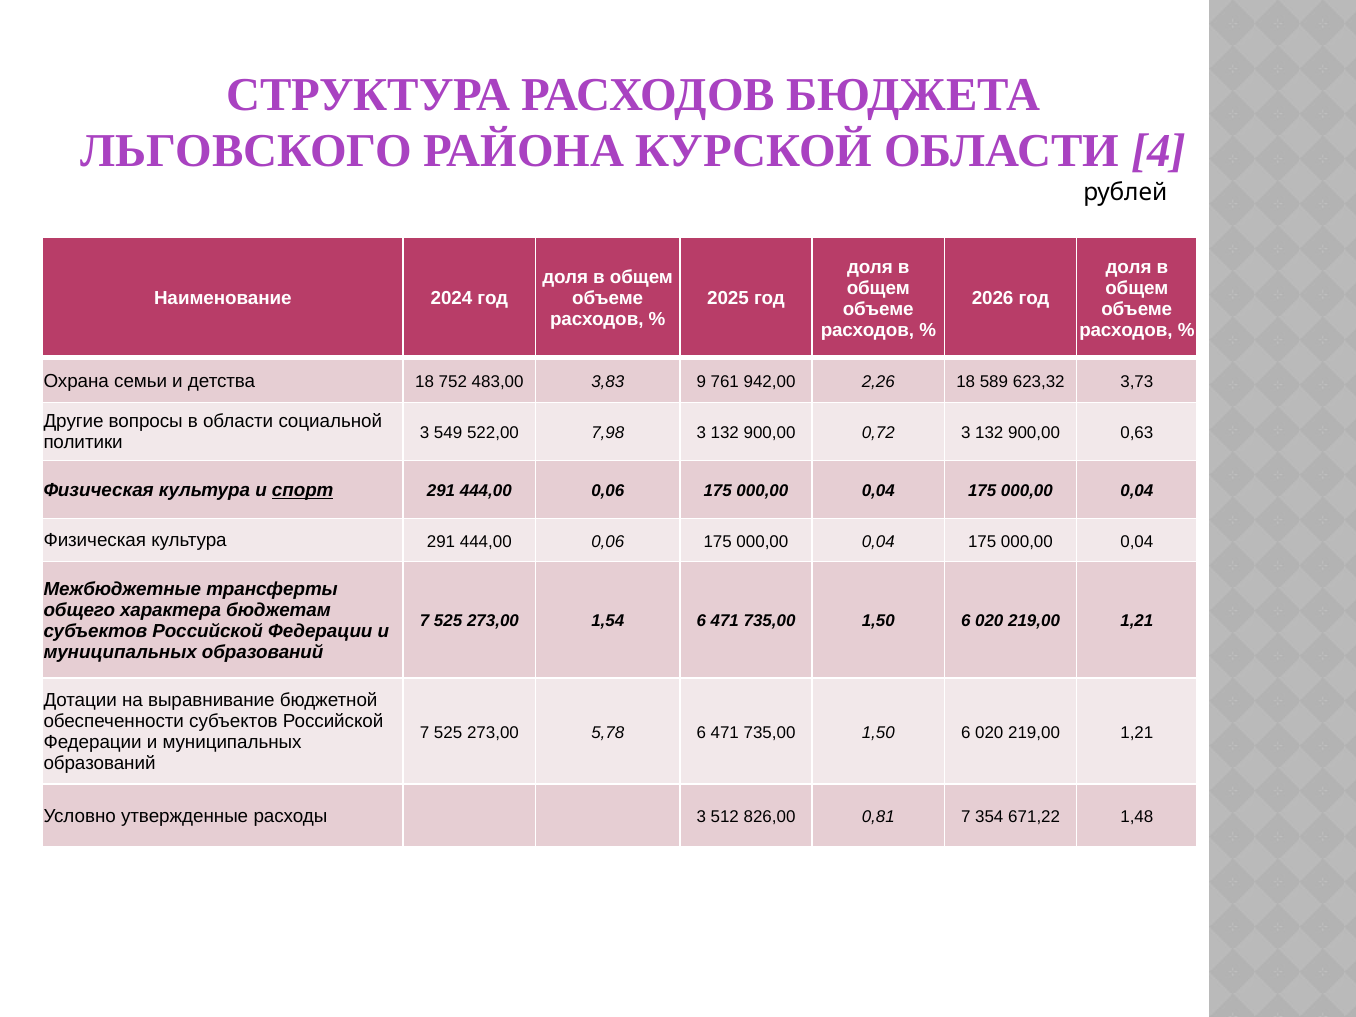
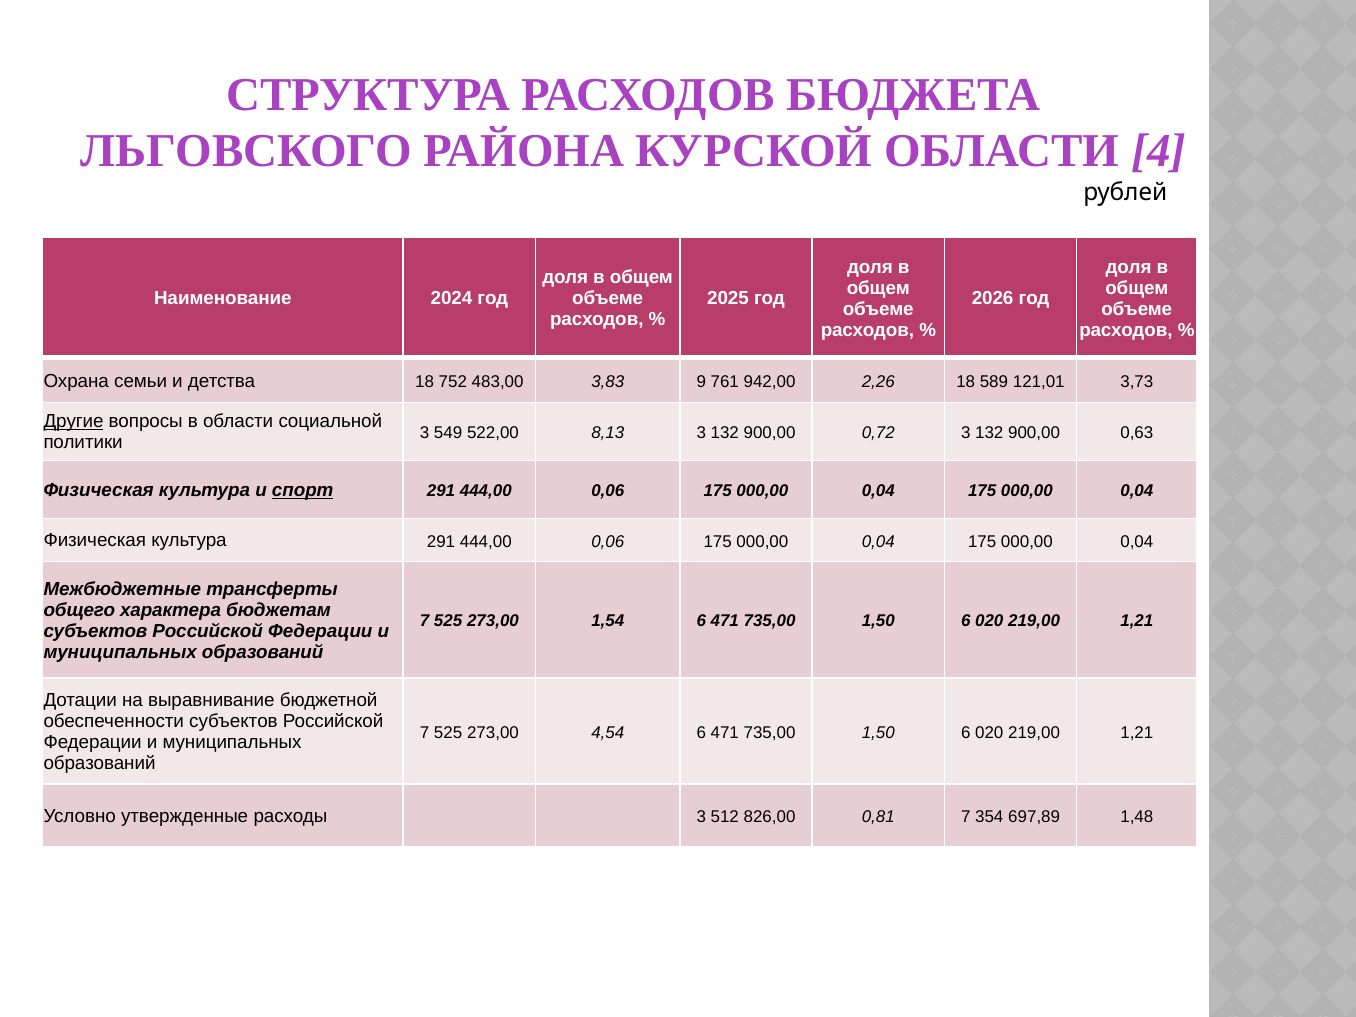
623,32: 623,32 -> 121,01
Другие underline: none -> present
7,98: 7,98 -> 8,13
5,78: 5,78 -> 4,54
671,22: 671,22 -> 697,89
